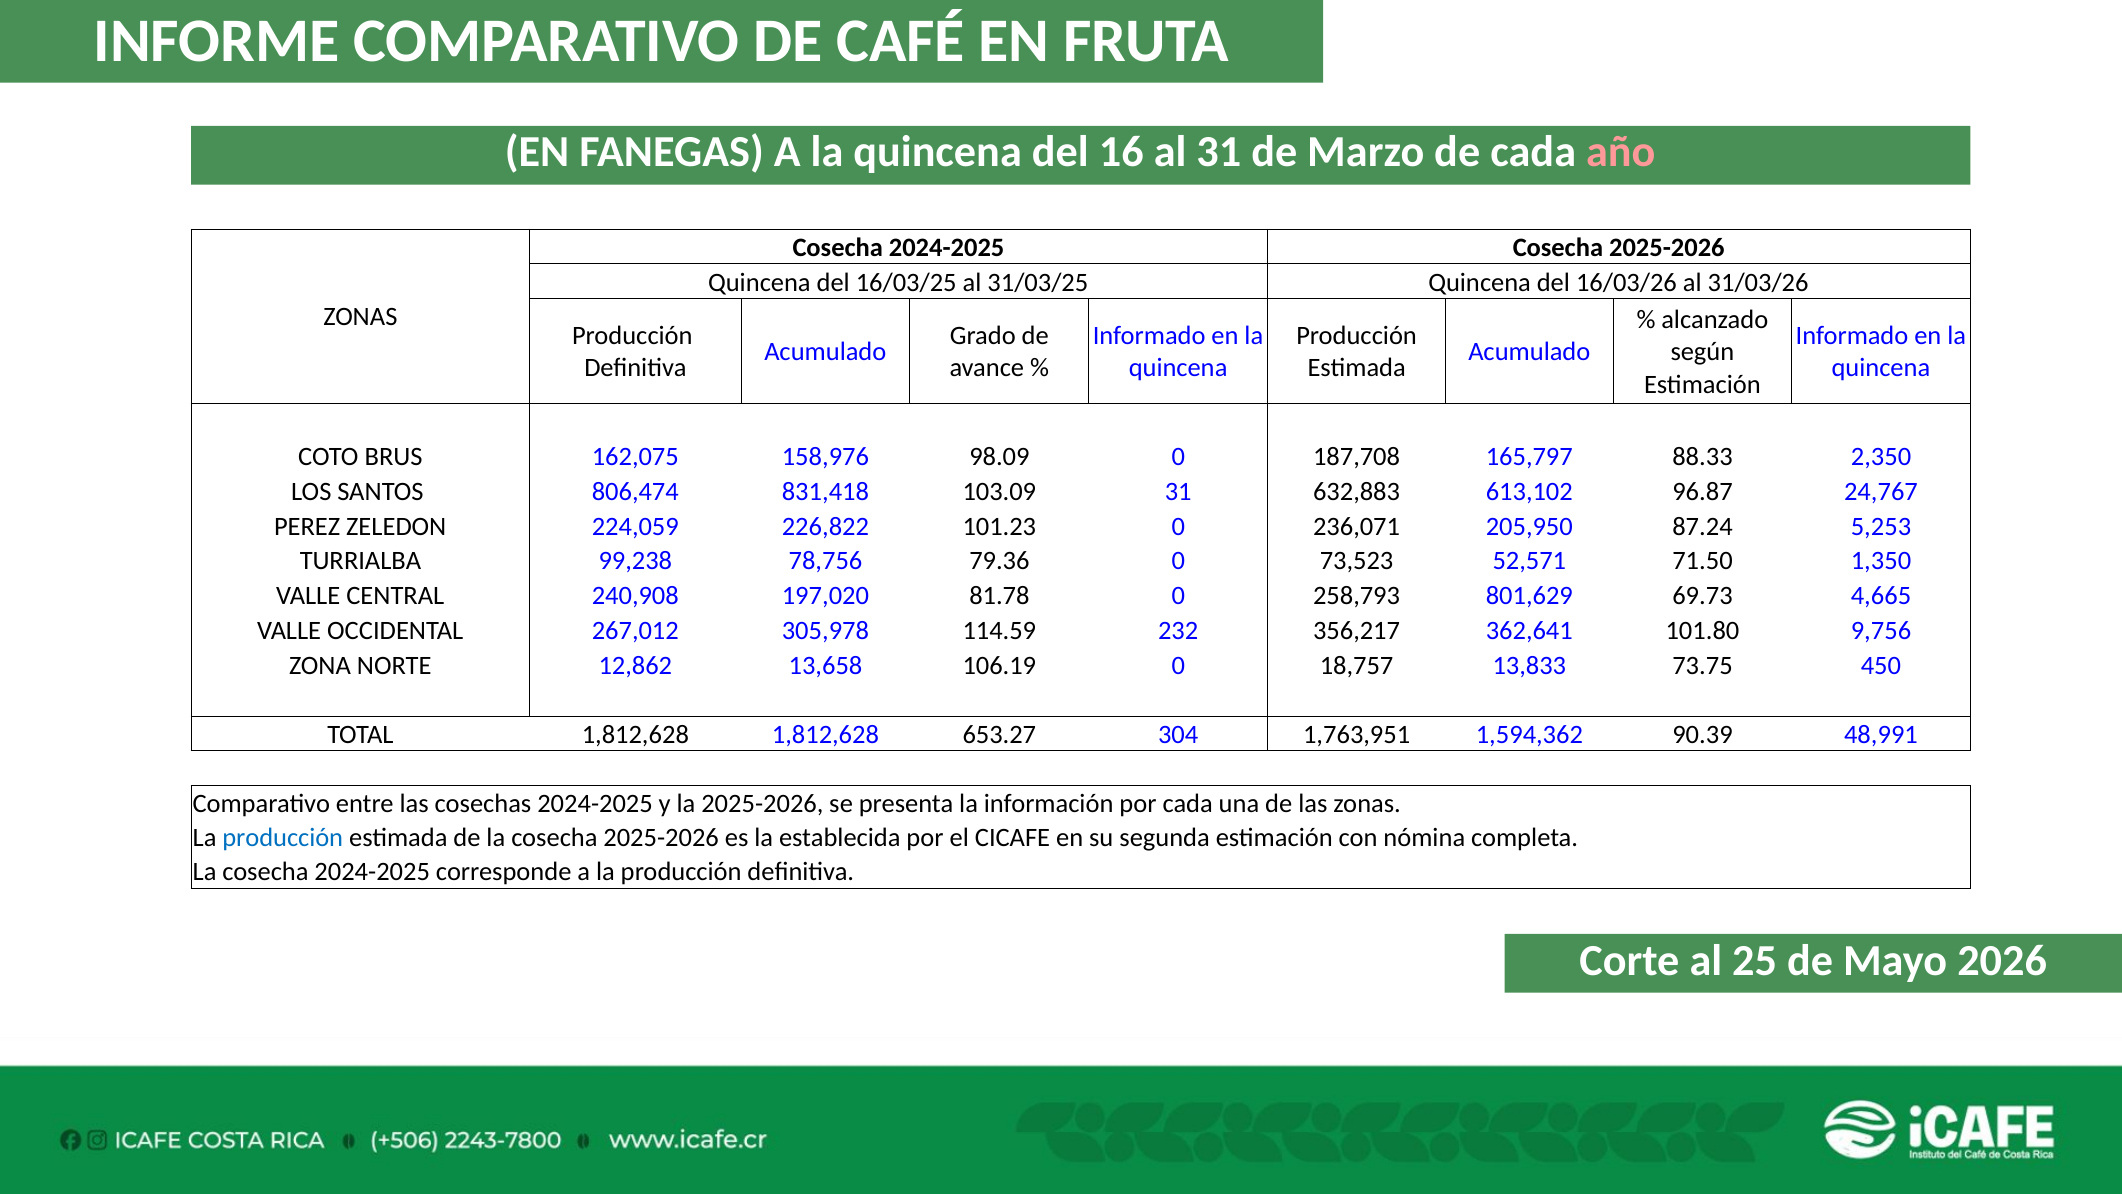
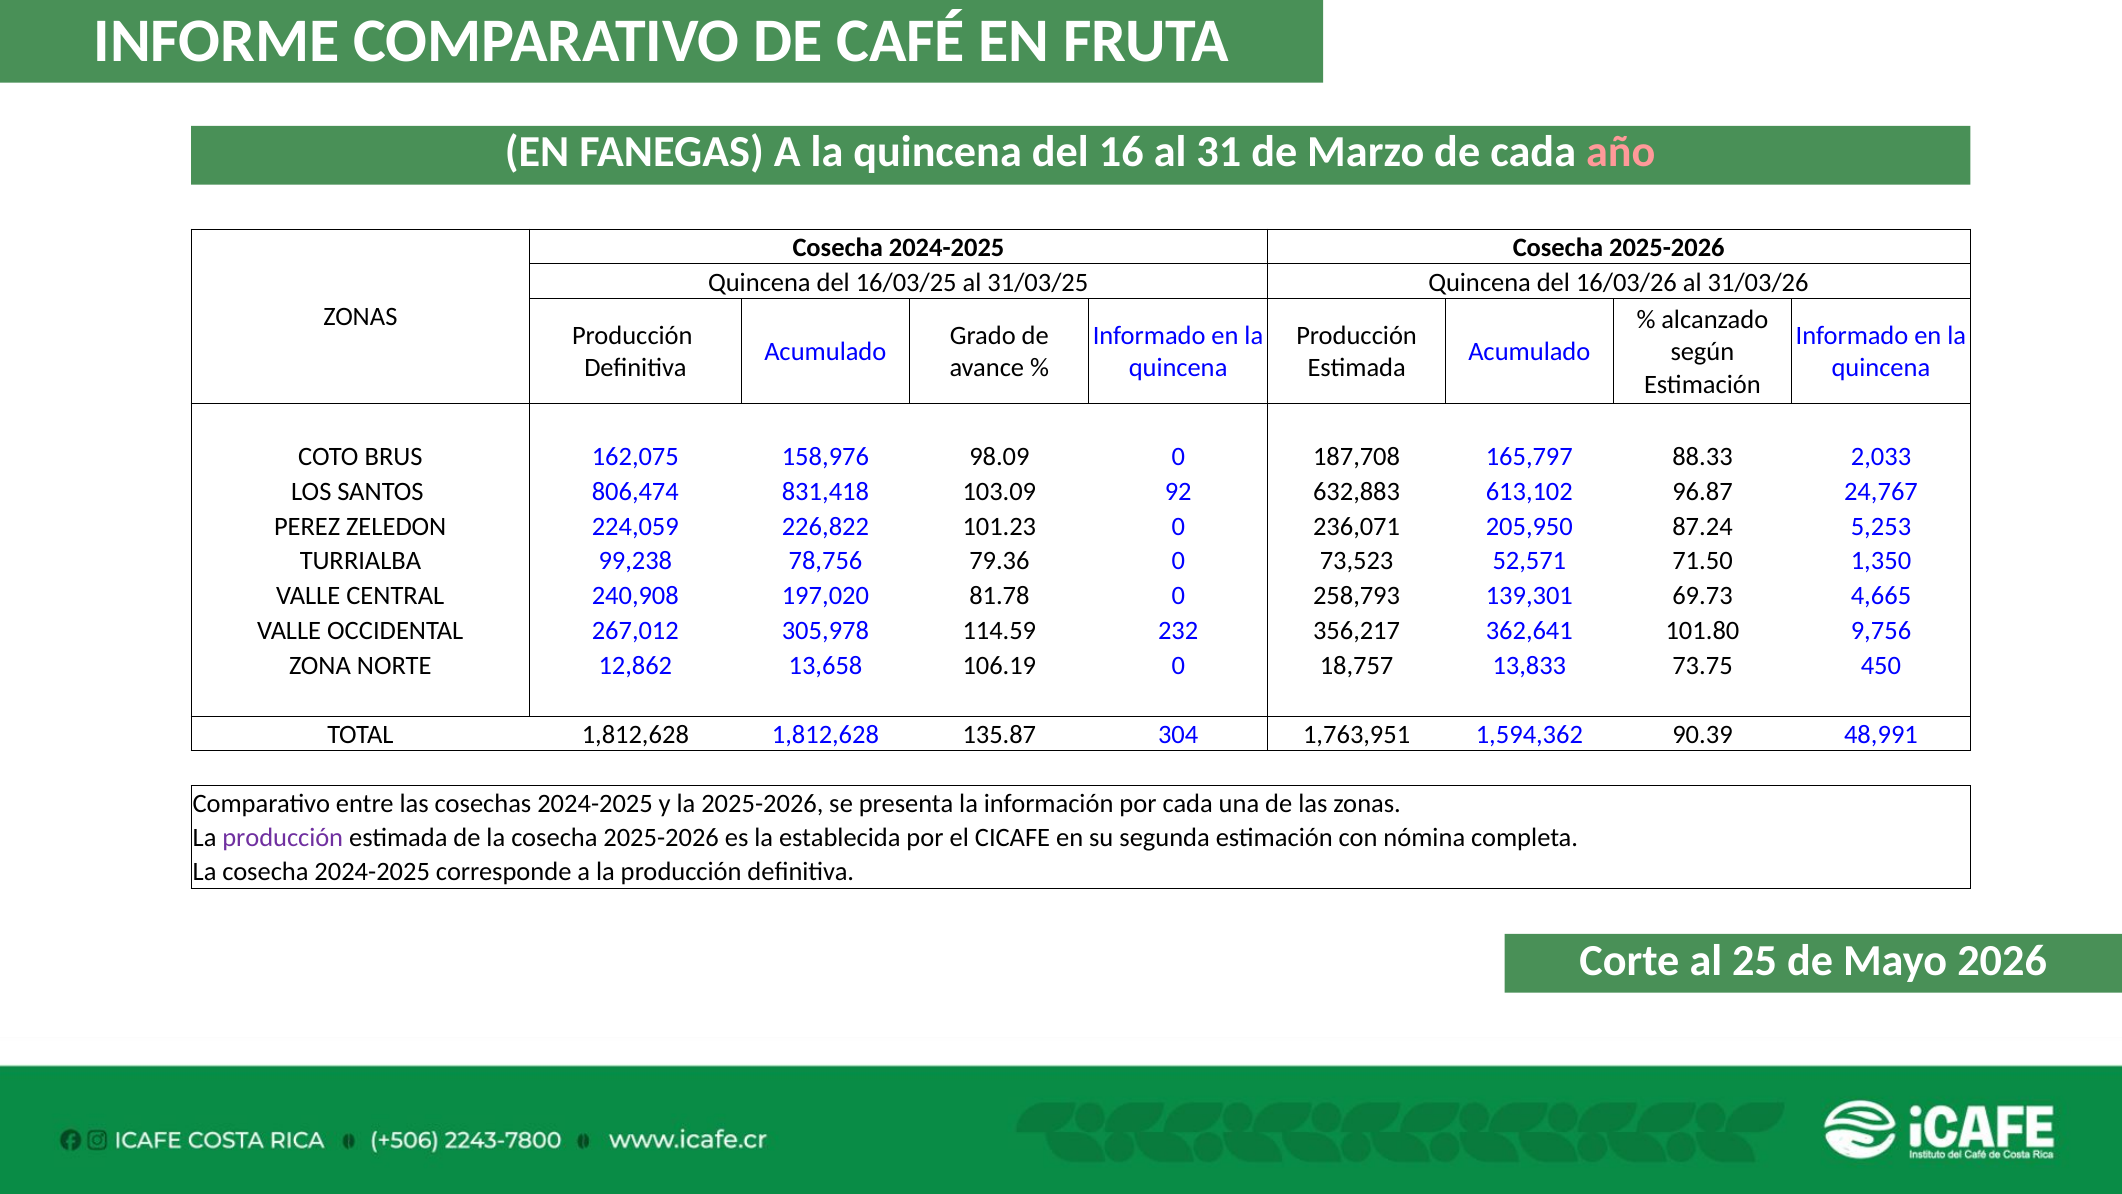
2,350: 2,350 -> 2,033
103.09 31: 31 -> 92
801,629: 801,629 -> 139,301
653.27: 653.27 -> 135.87
producción at (283, 837) colour: blue -> purple
